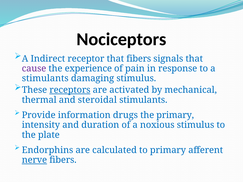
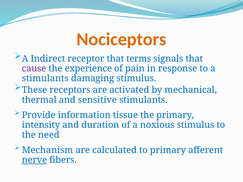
Nociceptors colour: black -> orange
that fibers: fibers -> terms
receptors underline: present -> none
steroidal: steroidal -> sensitive
drugs: drugs -> tissue
plate: plate -> need
Endorphins: Endorphins -> Mechanism
